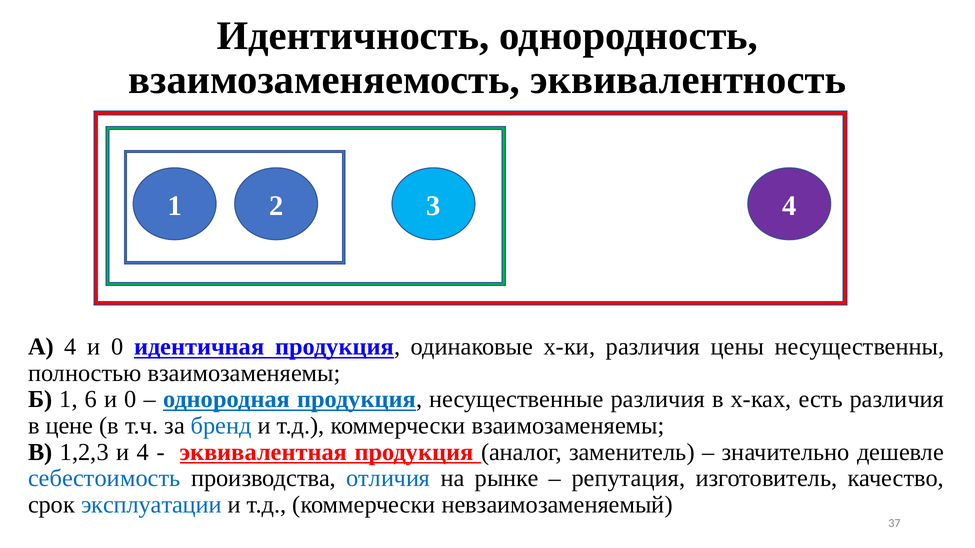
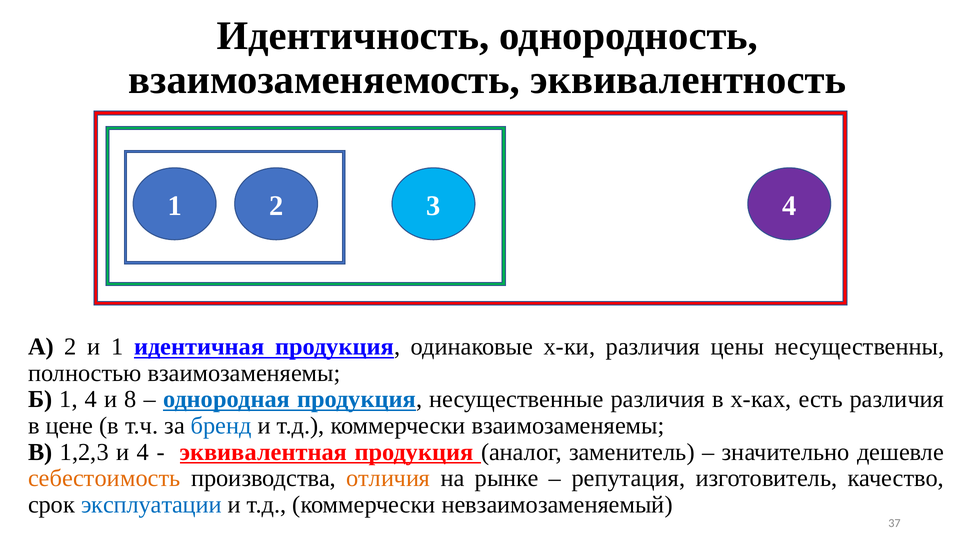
А 4: 4 -> 2
0 at (117, 347): 0 -> 1
1 6: 6 -> 4
0 at (130, 400): 0 -> 8
себестоимость colour: blue -> orange
отличия colour: blue -> orange
